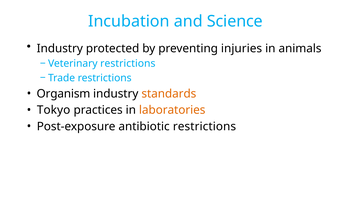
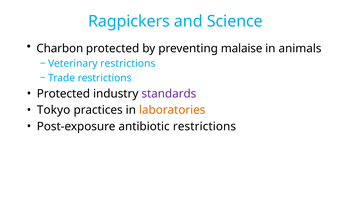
Incubation: Incubation -> Ragpickers
Industry at (60, 48): Industry -> Charbon
injuries: injuries -> malaise
Organism at (63, 93): Organism -> Protected
standards colour: orange -> purple
